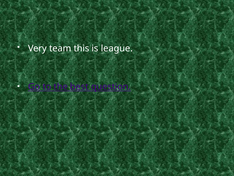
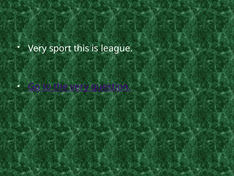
team: team -> sport
the best: best -> very
